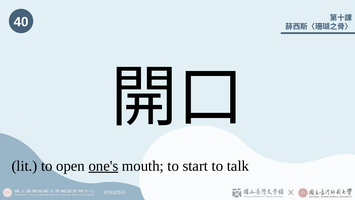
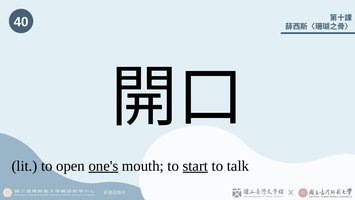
start underline: none -> present
